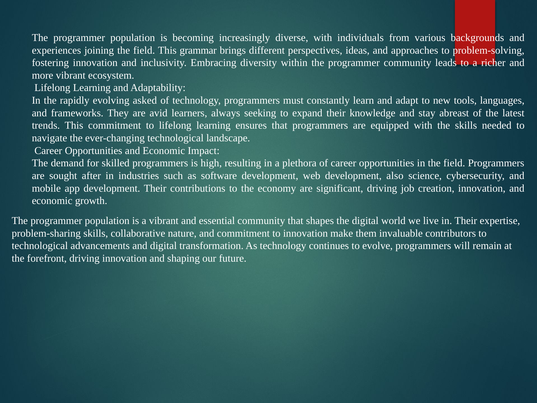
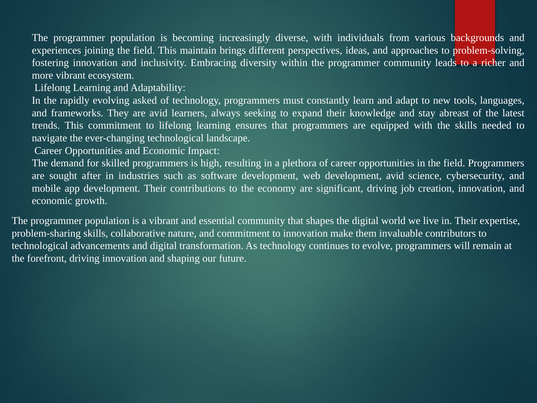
grammar: grammar -> maintain
development also: also -> avid
